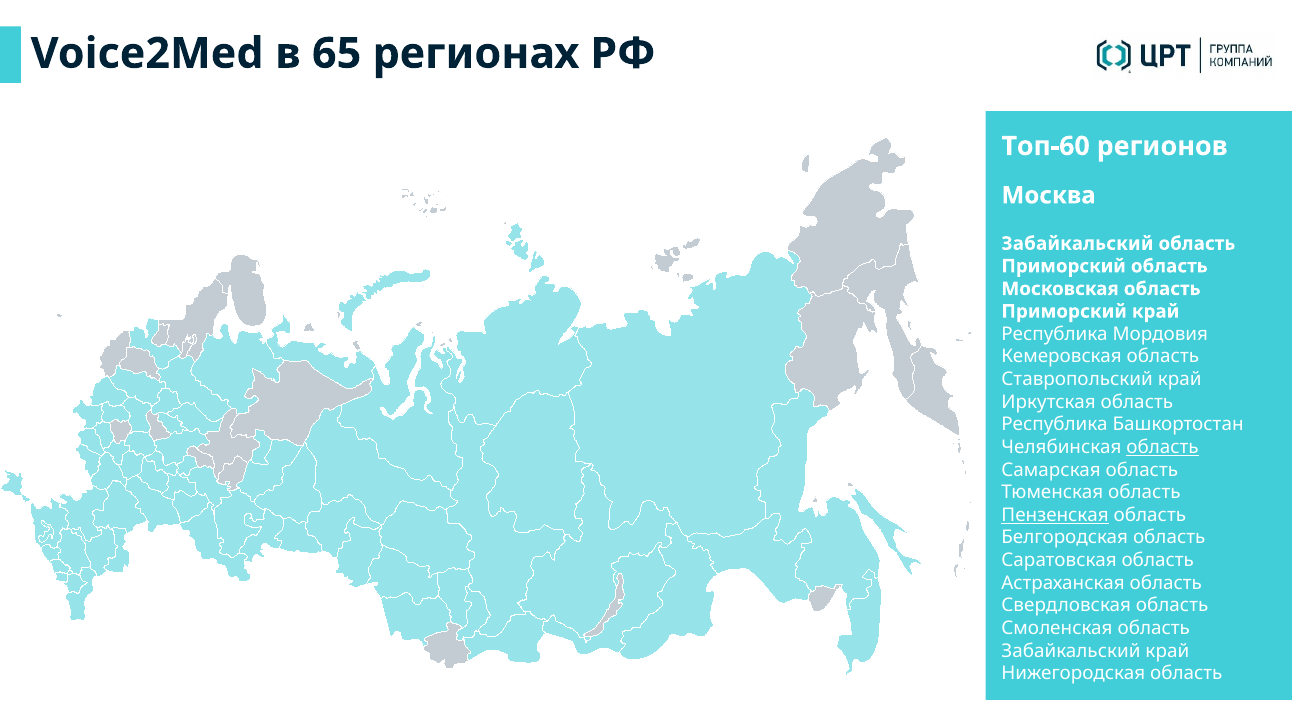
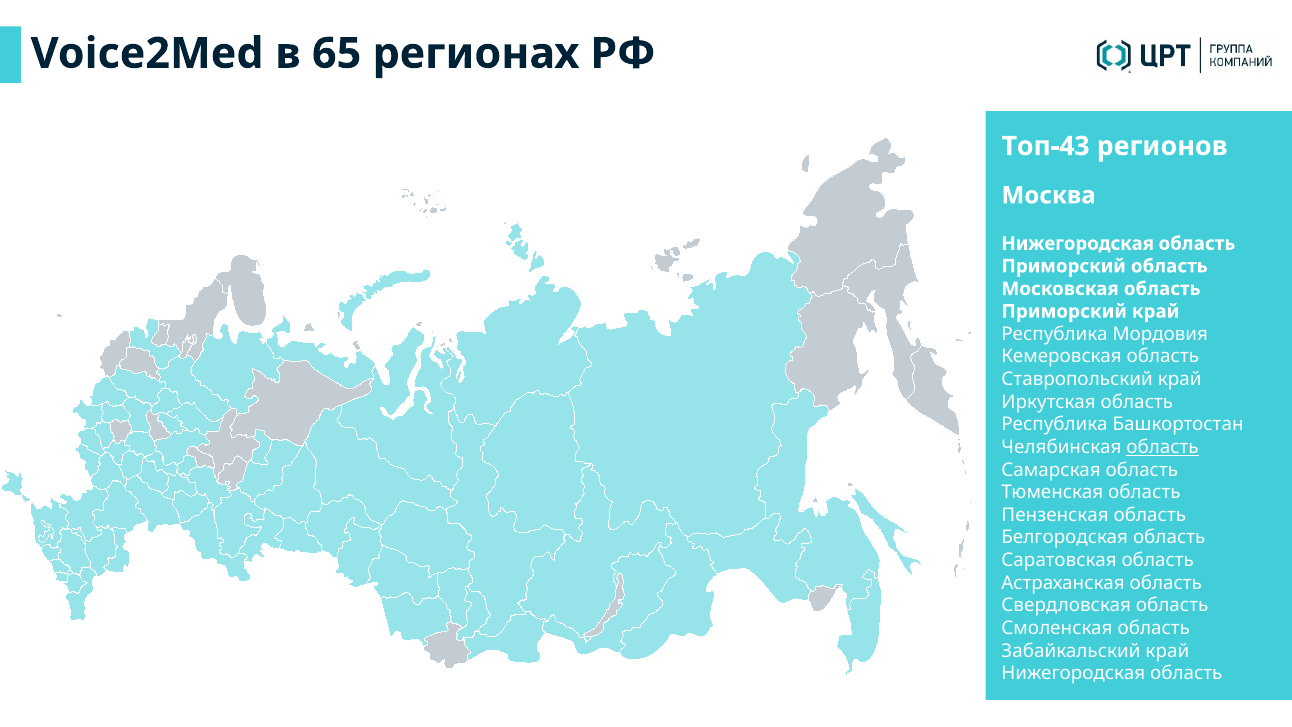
Топ-60: Топ-60 -> Топ-43
Забайкальский at (1077, 243): Забайкальский -> Нижегородская
Пензенская underline: present -> none
